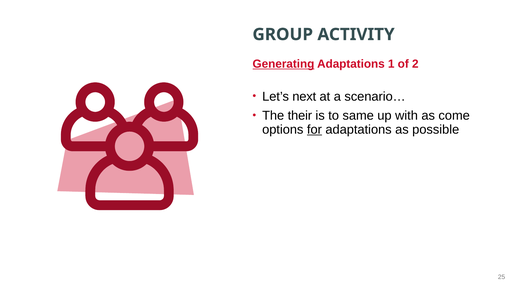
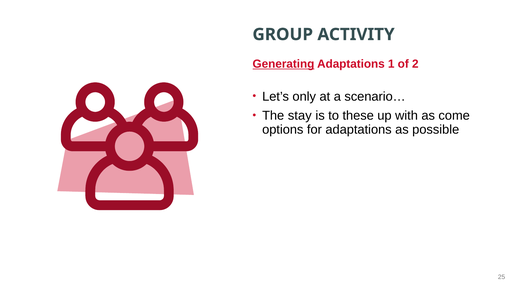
next: next -> only
their: their -> stay
same: same -> these
for underline: present -> none
